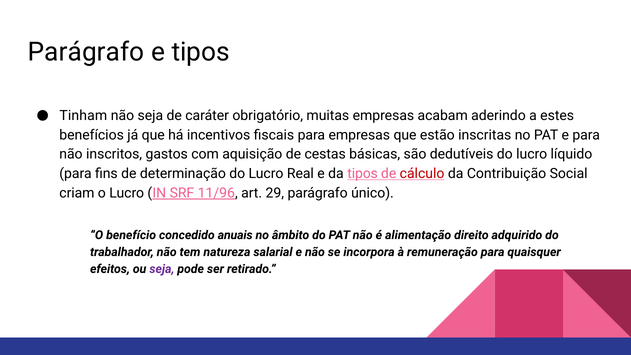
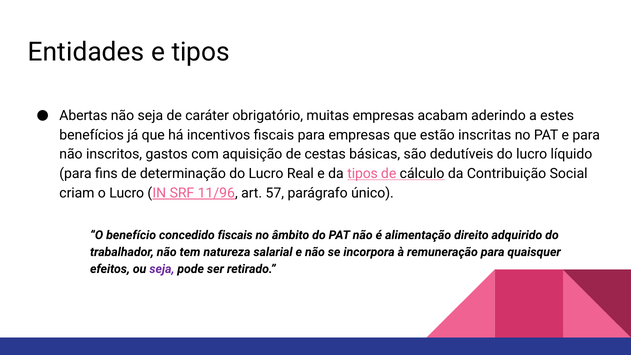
Parágrafo at (86, 52): Parágrafo -> Entidades
Tinham: Tinham -> Abertas
cálculo colour: red -> black
29: 29 -> 57
concedido anuais: anuais -> fiscais
